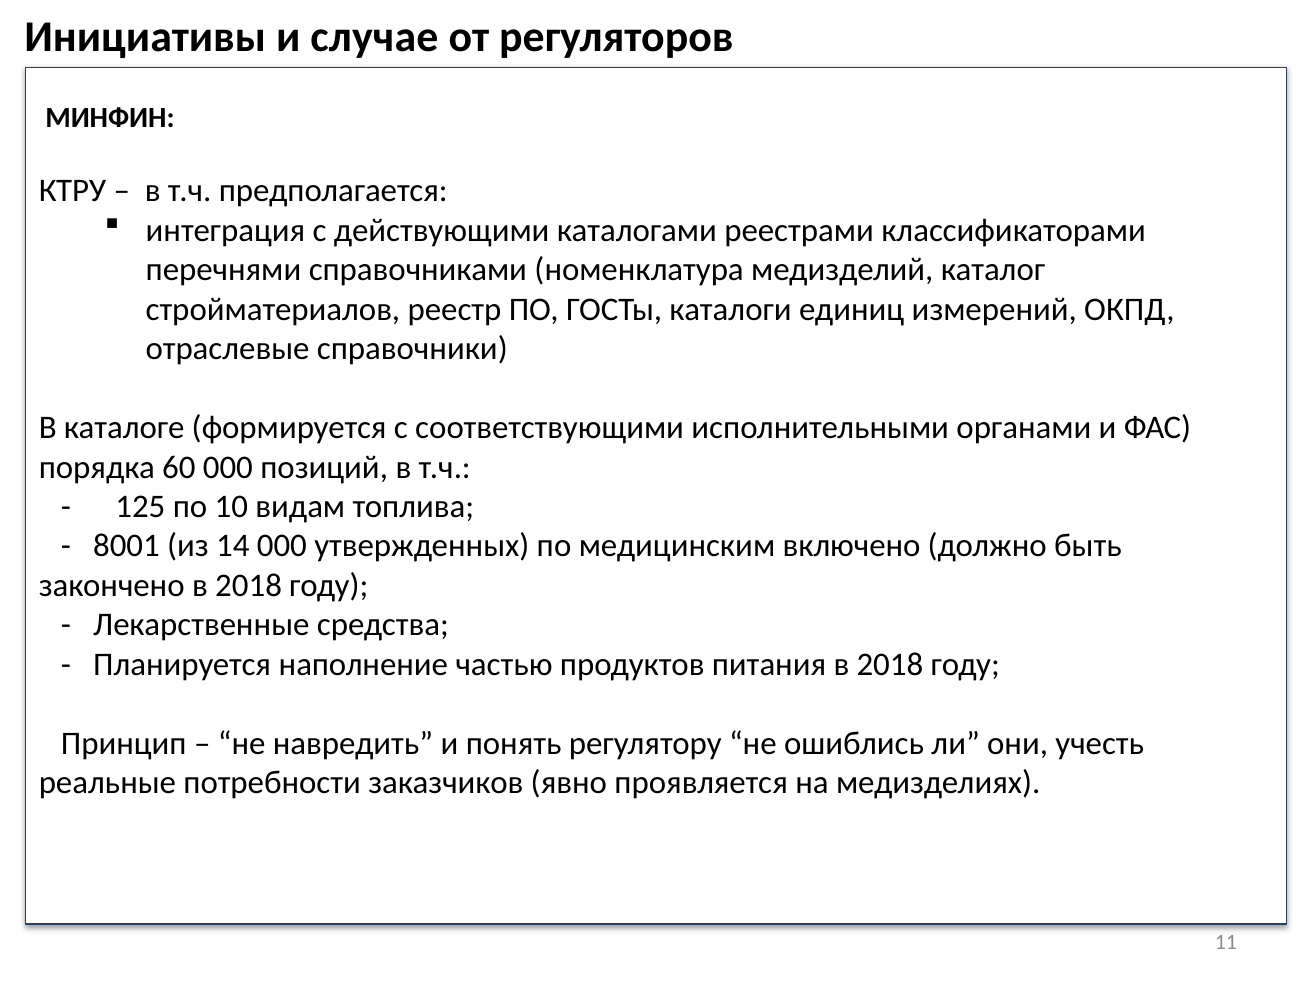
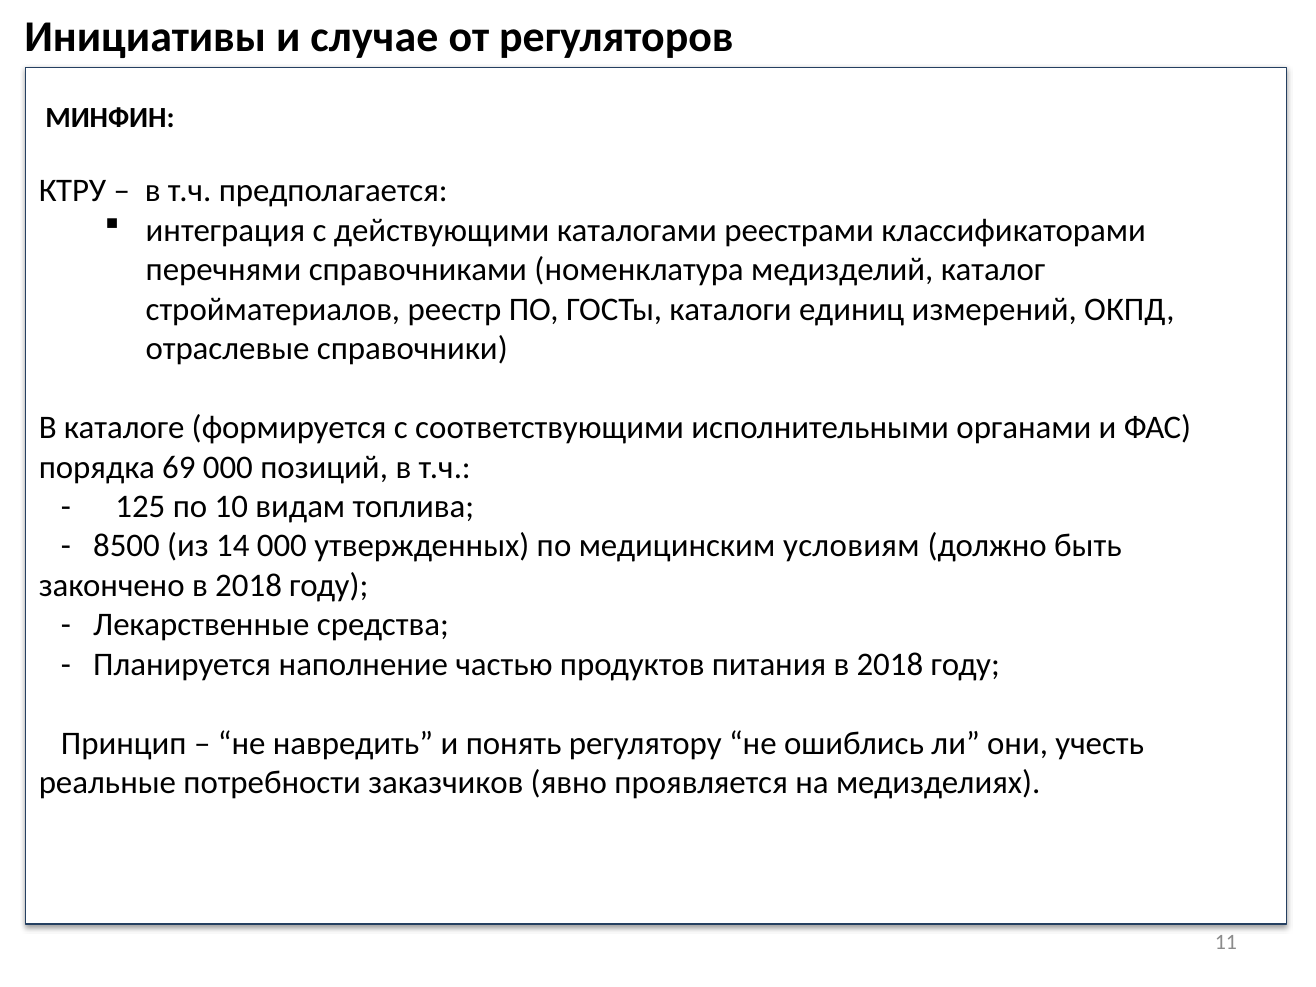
60: 60 -> 69
8001: 8001 -> 8500
включено: включено -> условиям
